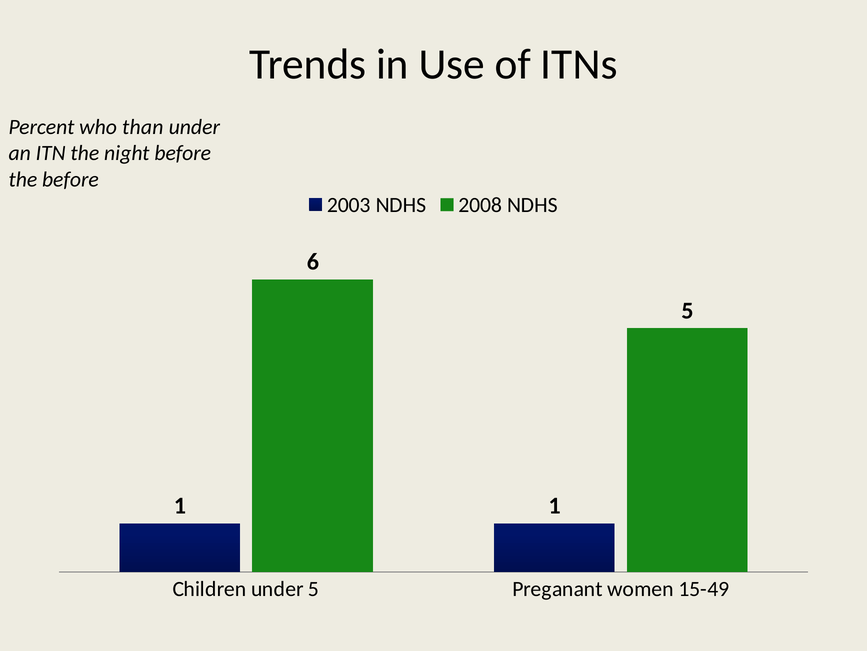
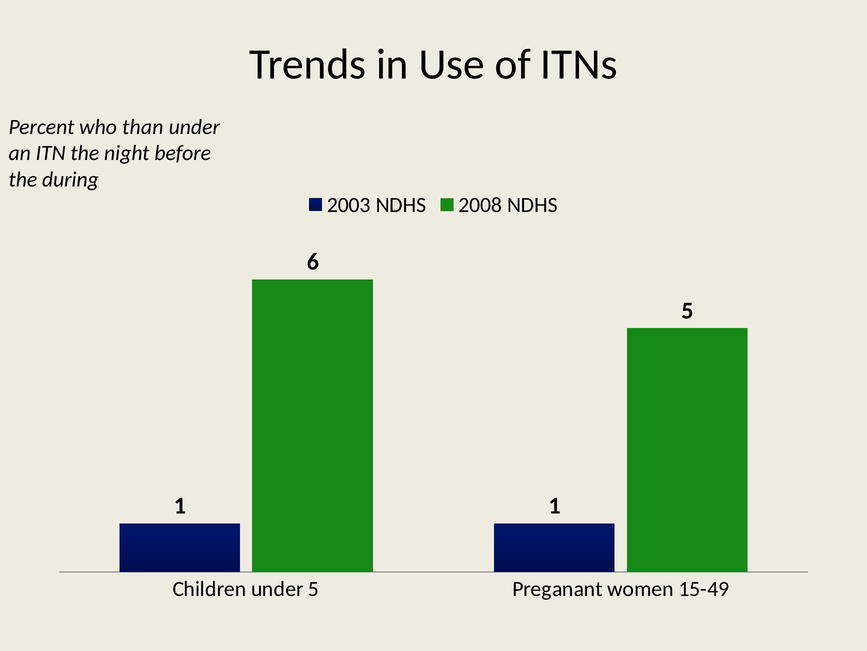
the before: before -> during
